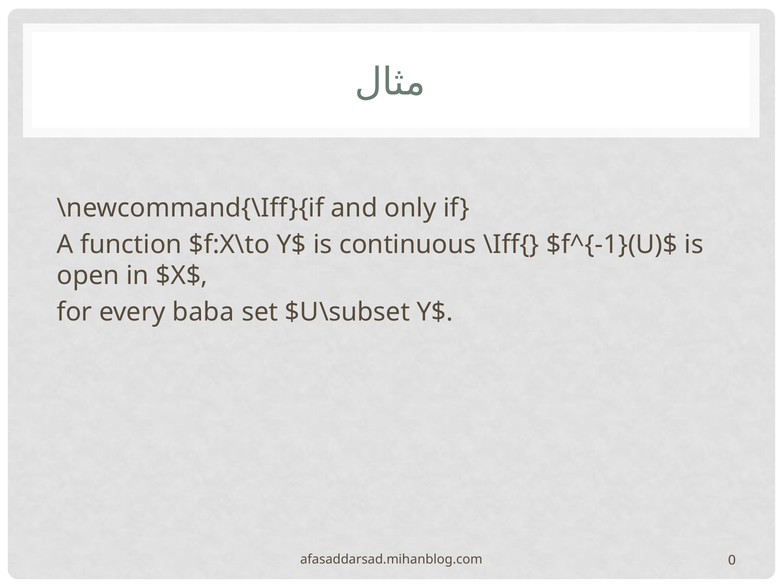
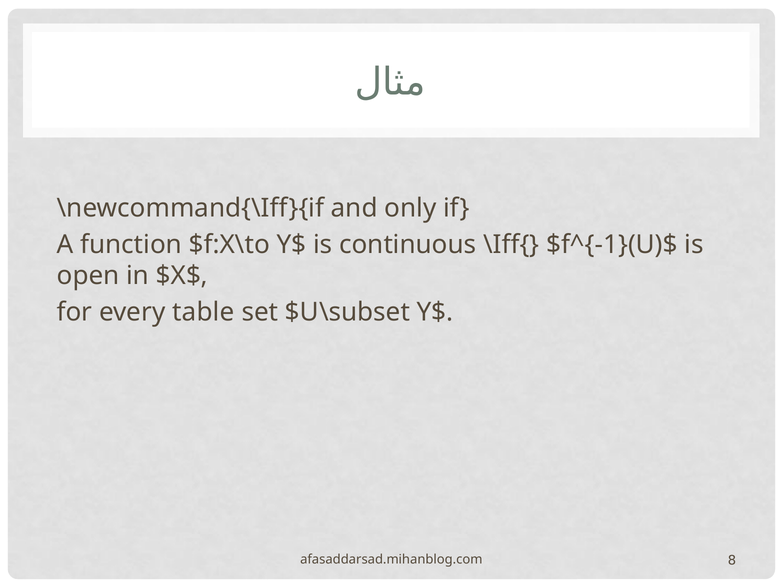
baba: baba -> table
0: 0 -> 8
